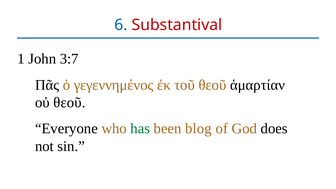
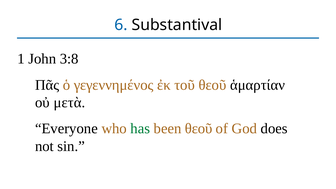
Substantival colour: red -> black
3:7: 3:7 -> 3:8
οὐ θεοῦ: θεοῦ -> μετὰ
been blog: blog -> θεοῦ
